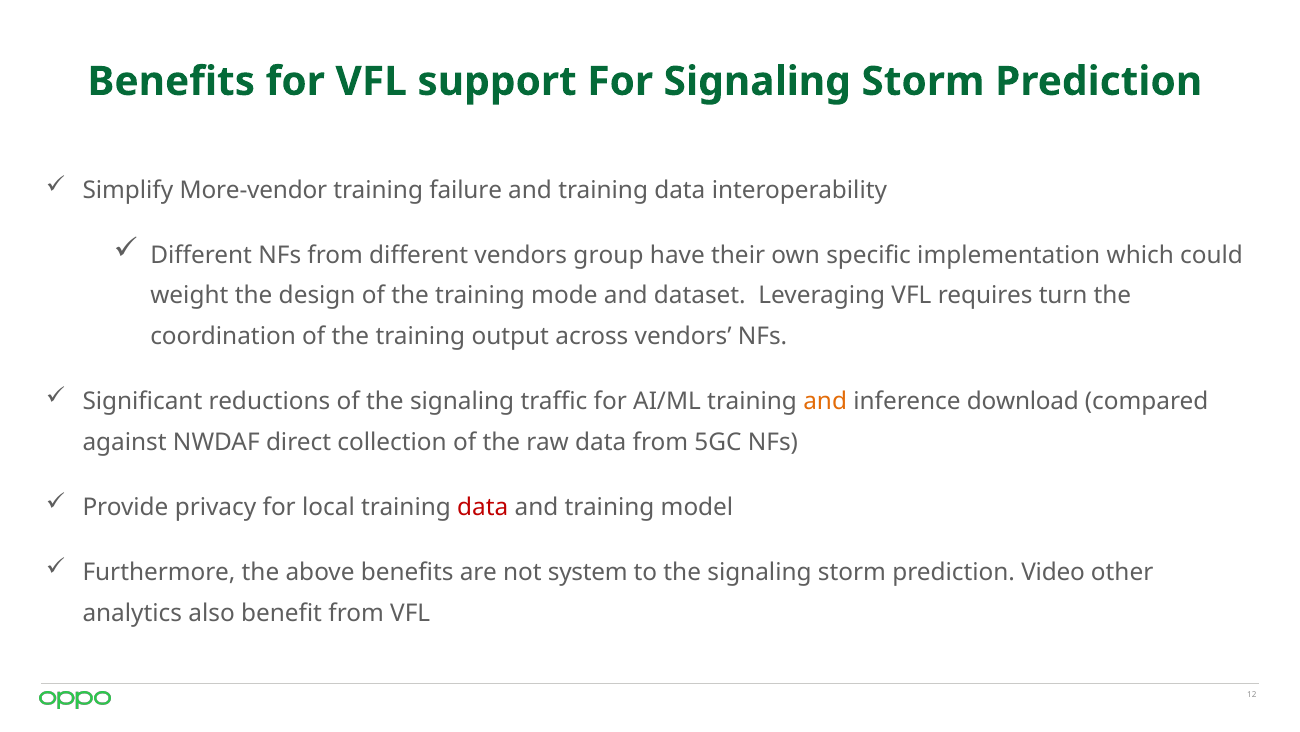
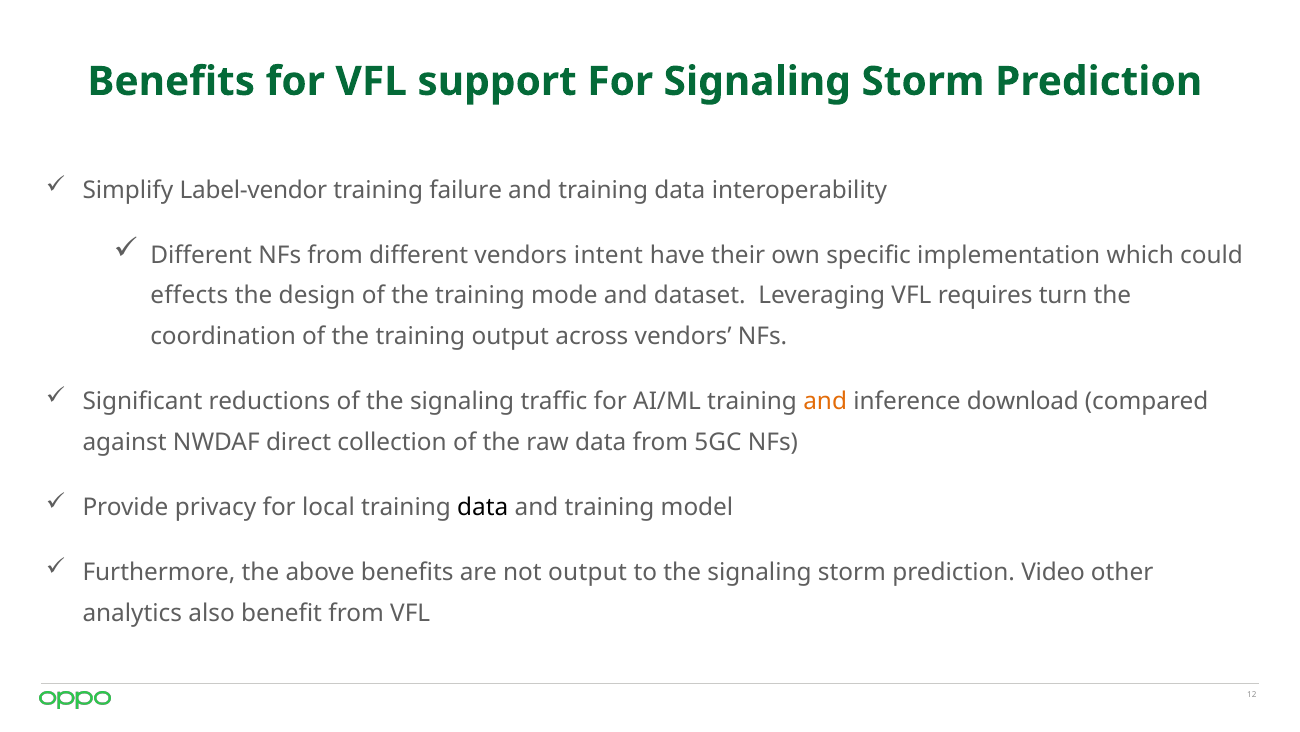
More-vendor: More-vendor -> Label-vendor
group: group -> intent
weight: weight -> effects
data at (483, 507) colour: red -> black
not system: system -> output
